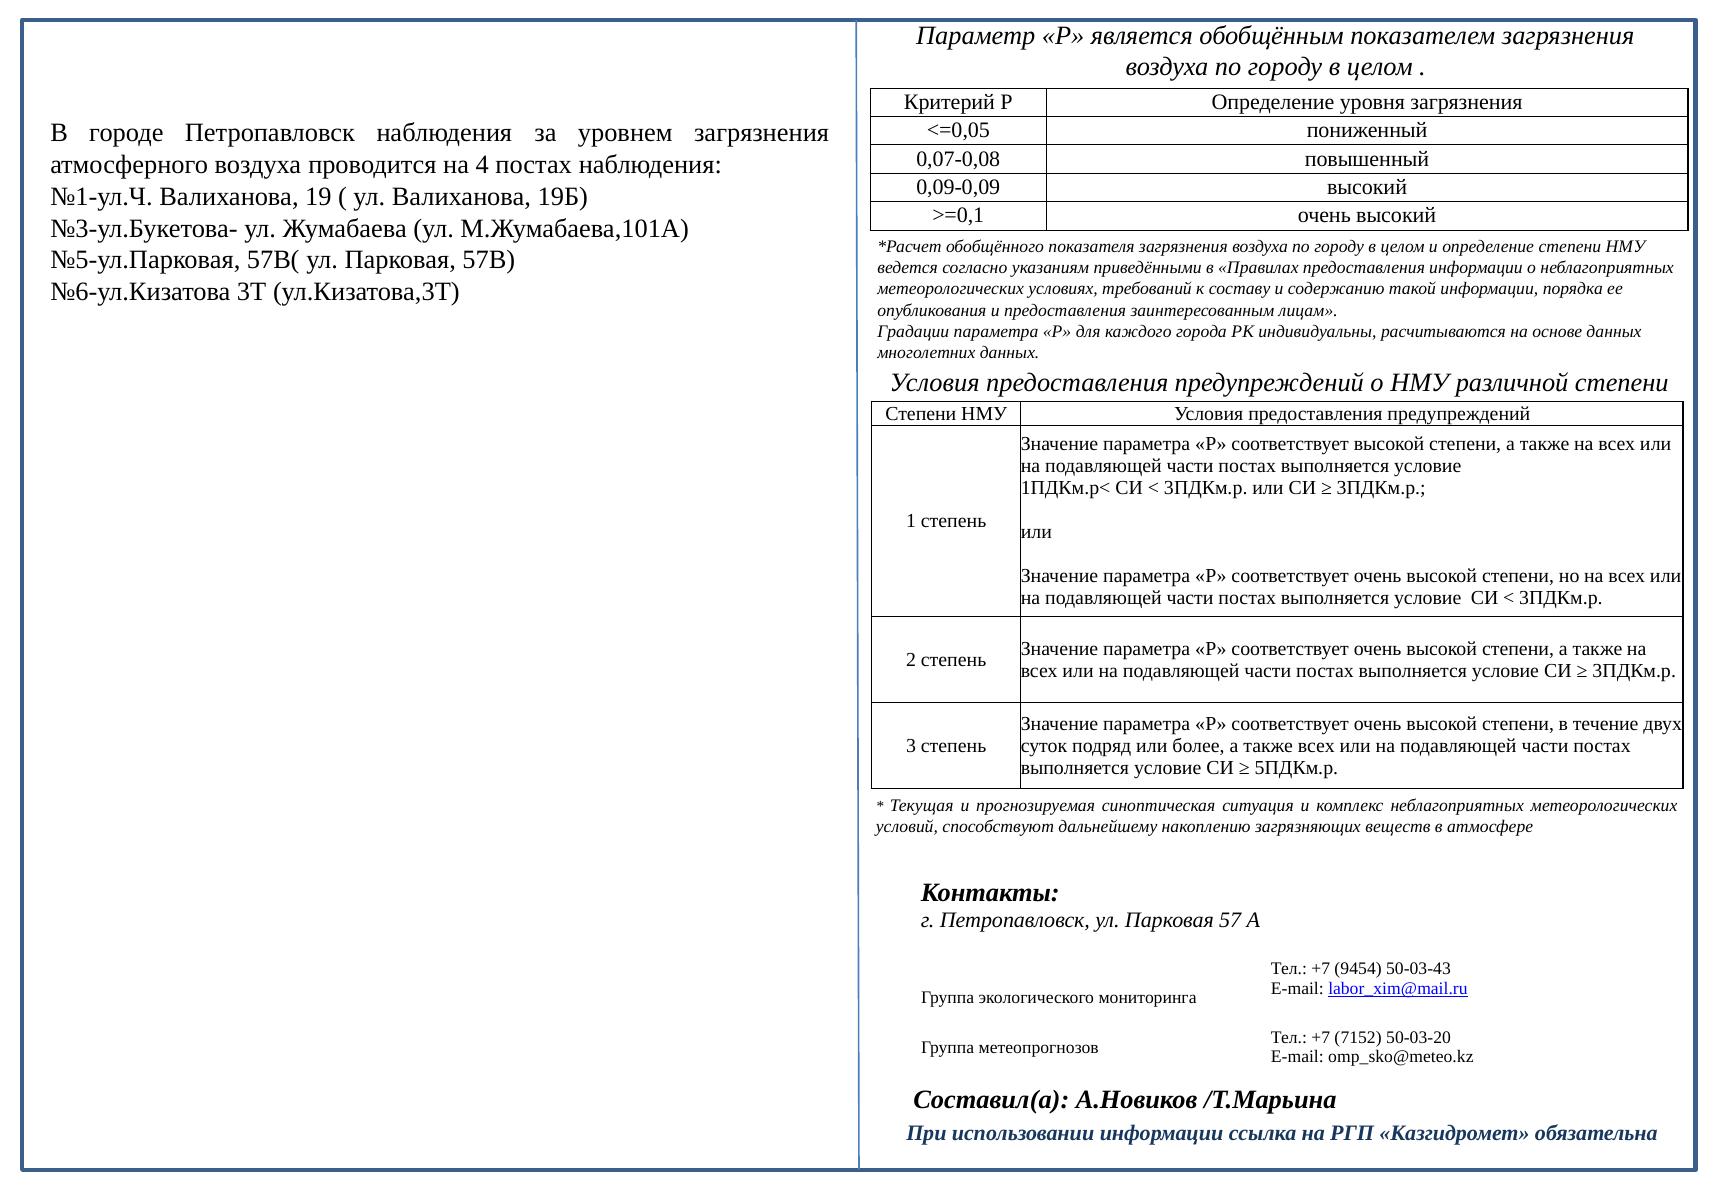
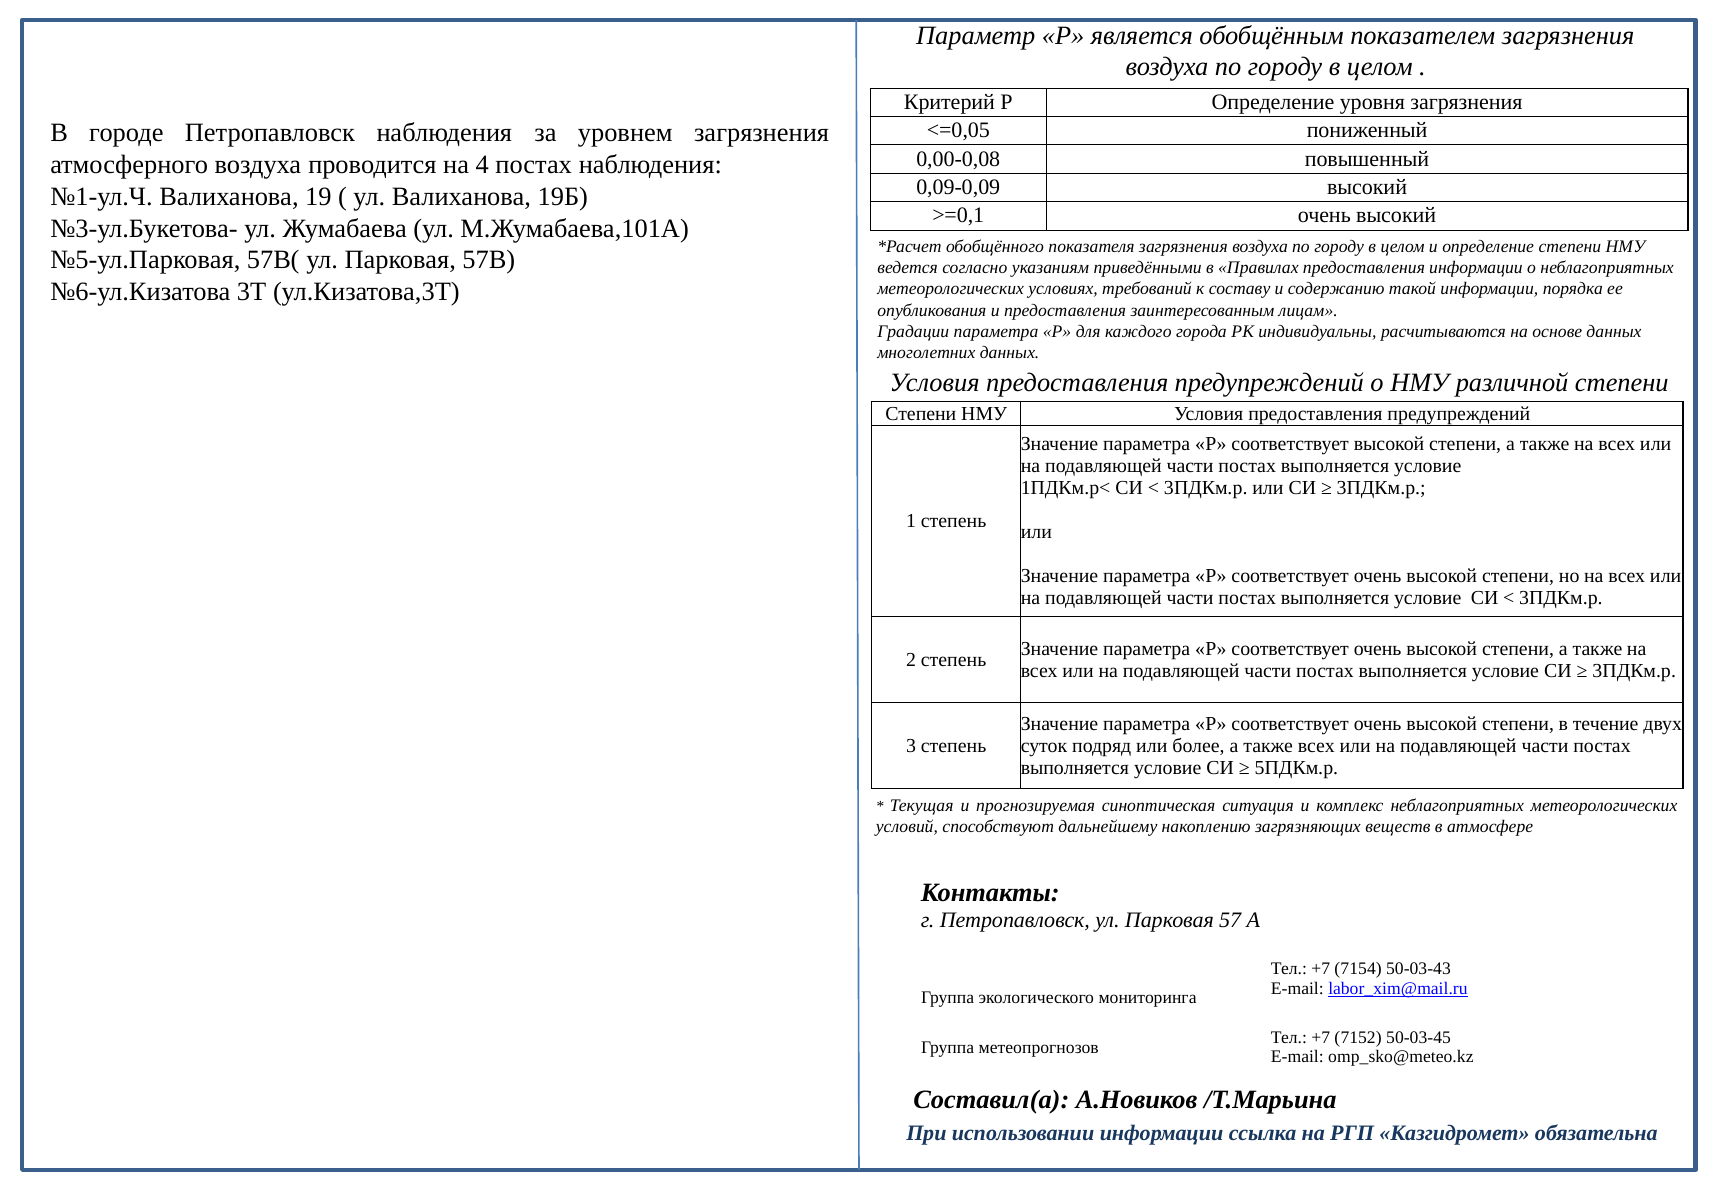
0,07-0,08: 0,07-0,08 -> 0,00-0,08
9454: 9454 -> 7154
50-03-20: 50-03-20 -> 50-03-45
